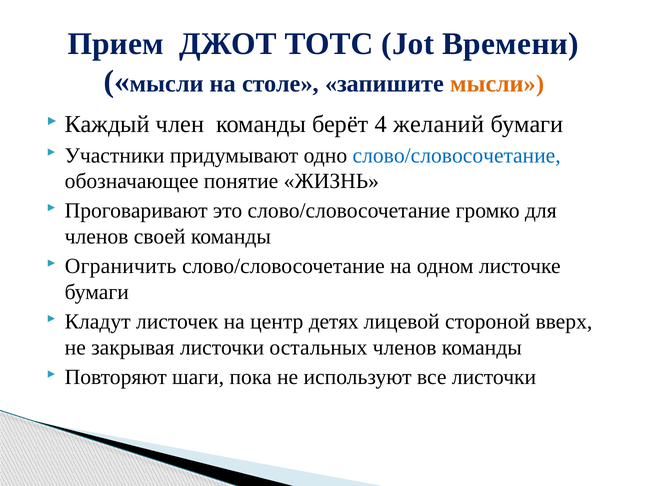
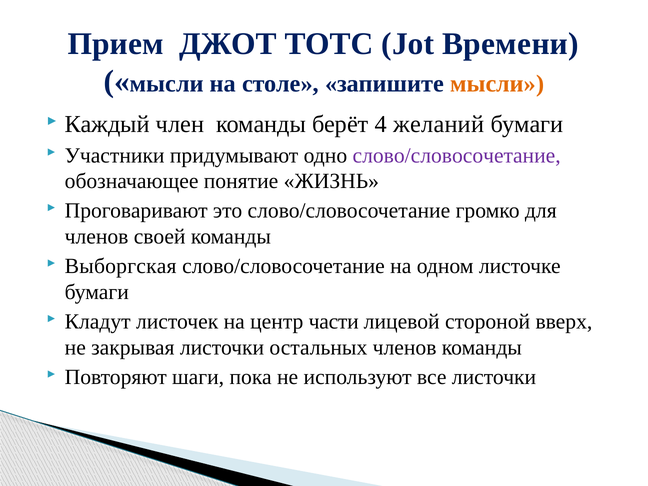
слово/словосочетание at (457, 155) colour: blue -> purple
Ограничить: Ограничить -> Выборгская
детях: детях -> части
